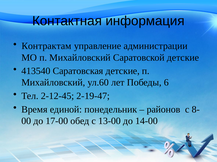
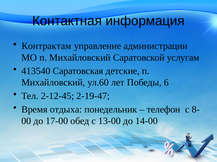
Саратовской детские: детские -> услугам
единой: единой -> отдыха
районов: районов -> телефон
